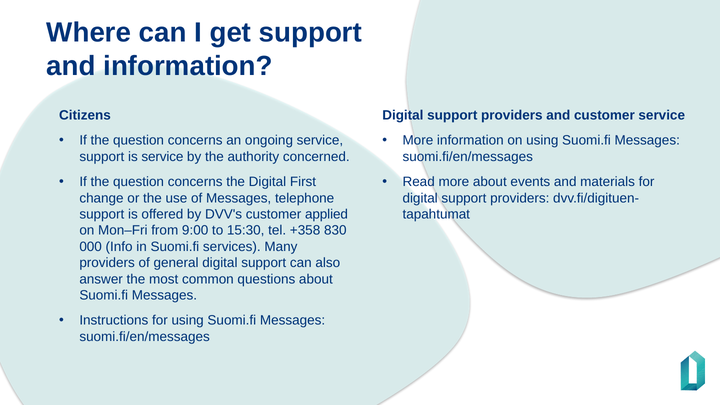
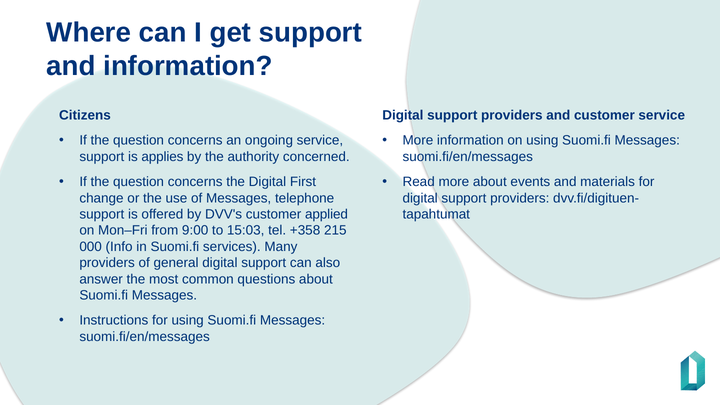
is service: service -> applies
15:30: 15:30 -> 15:03
830: 830 -> 215
